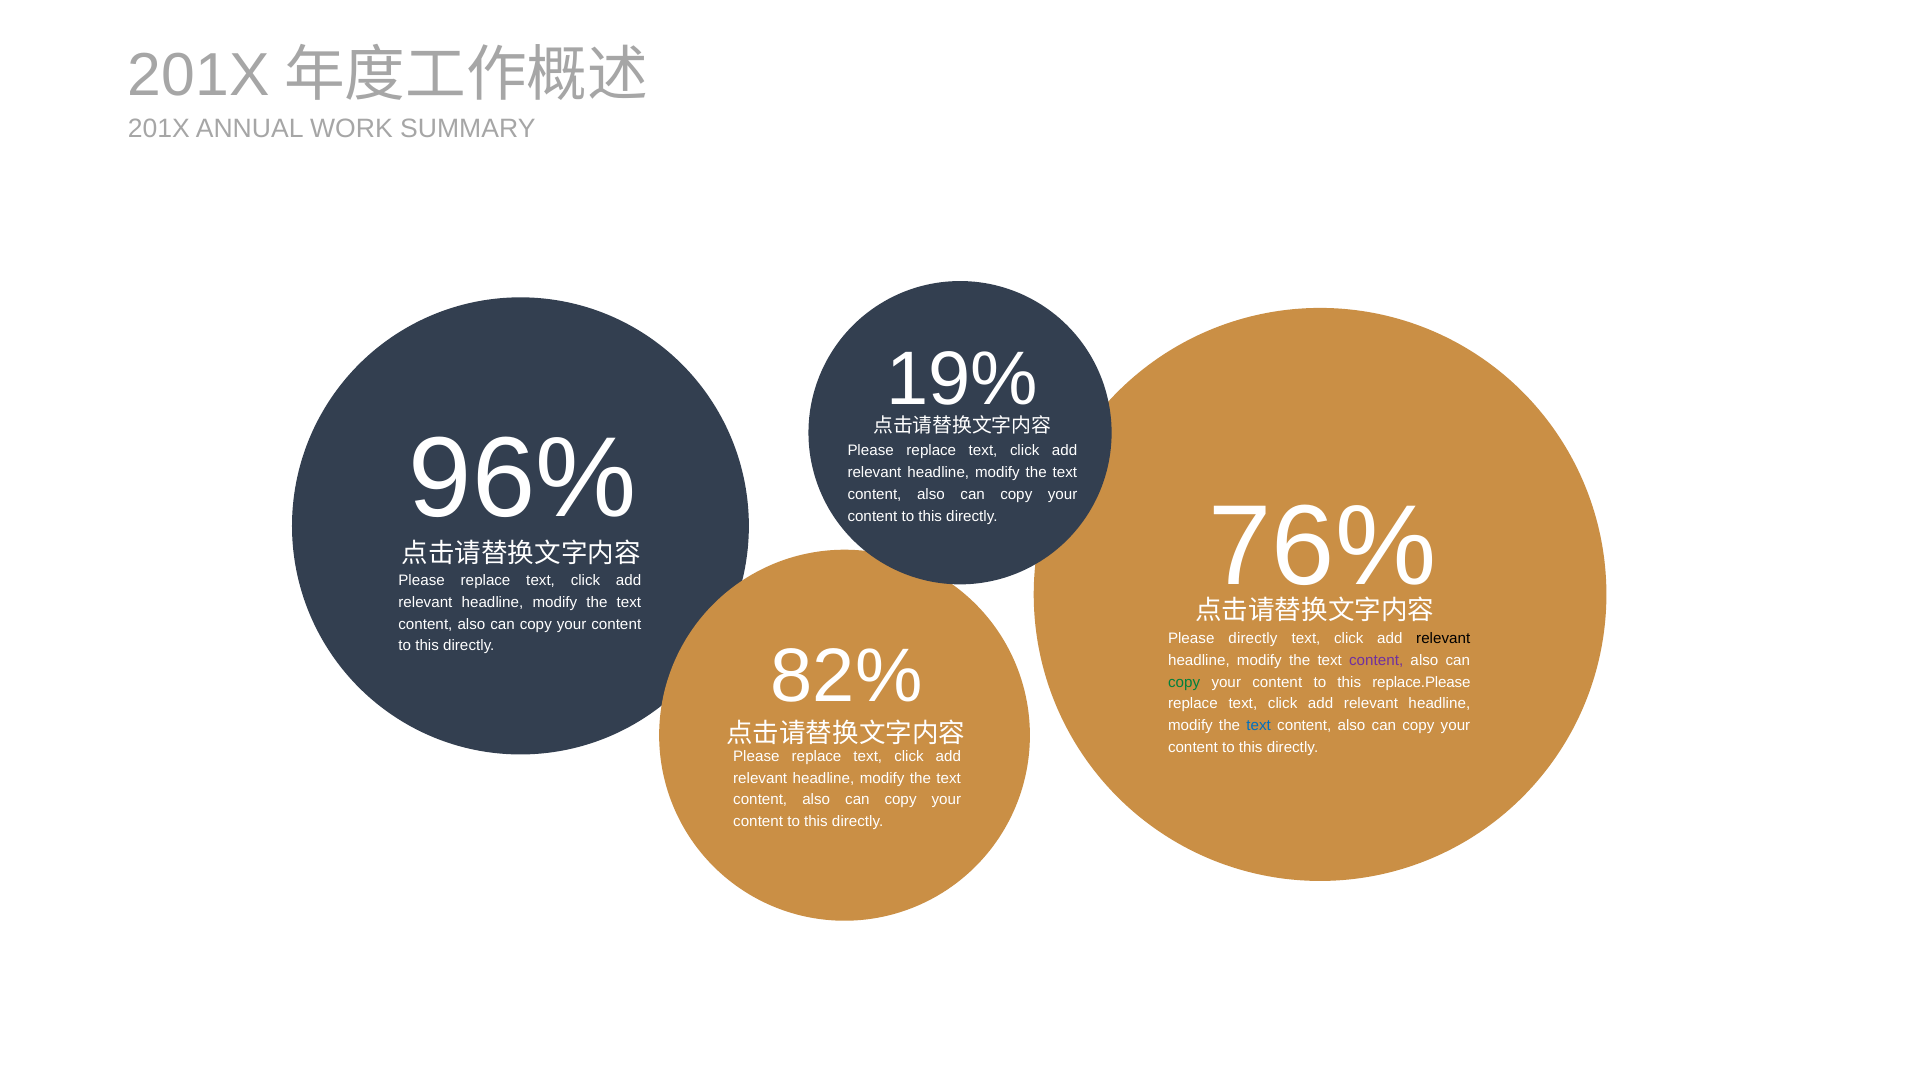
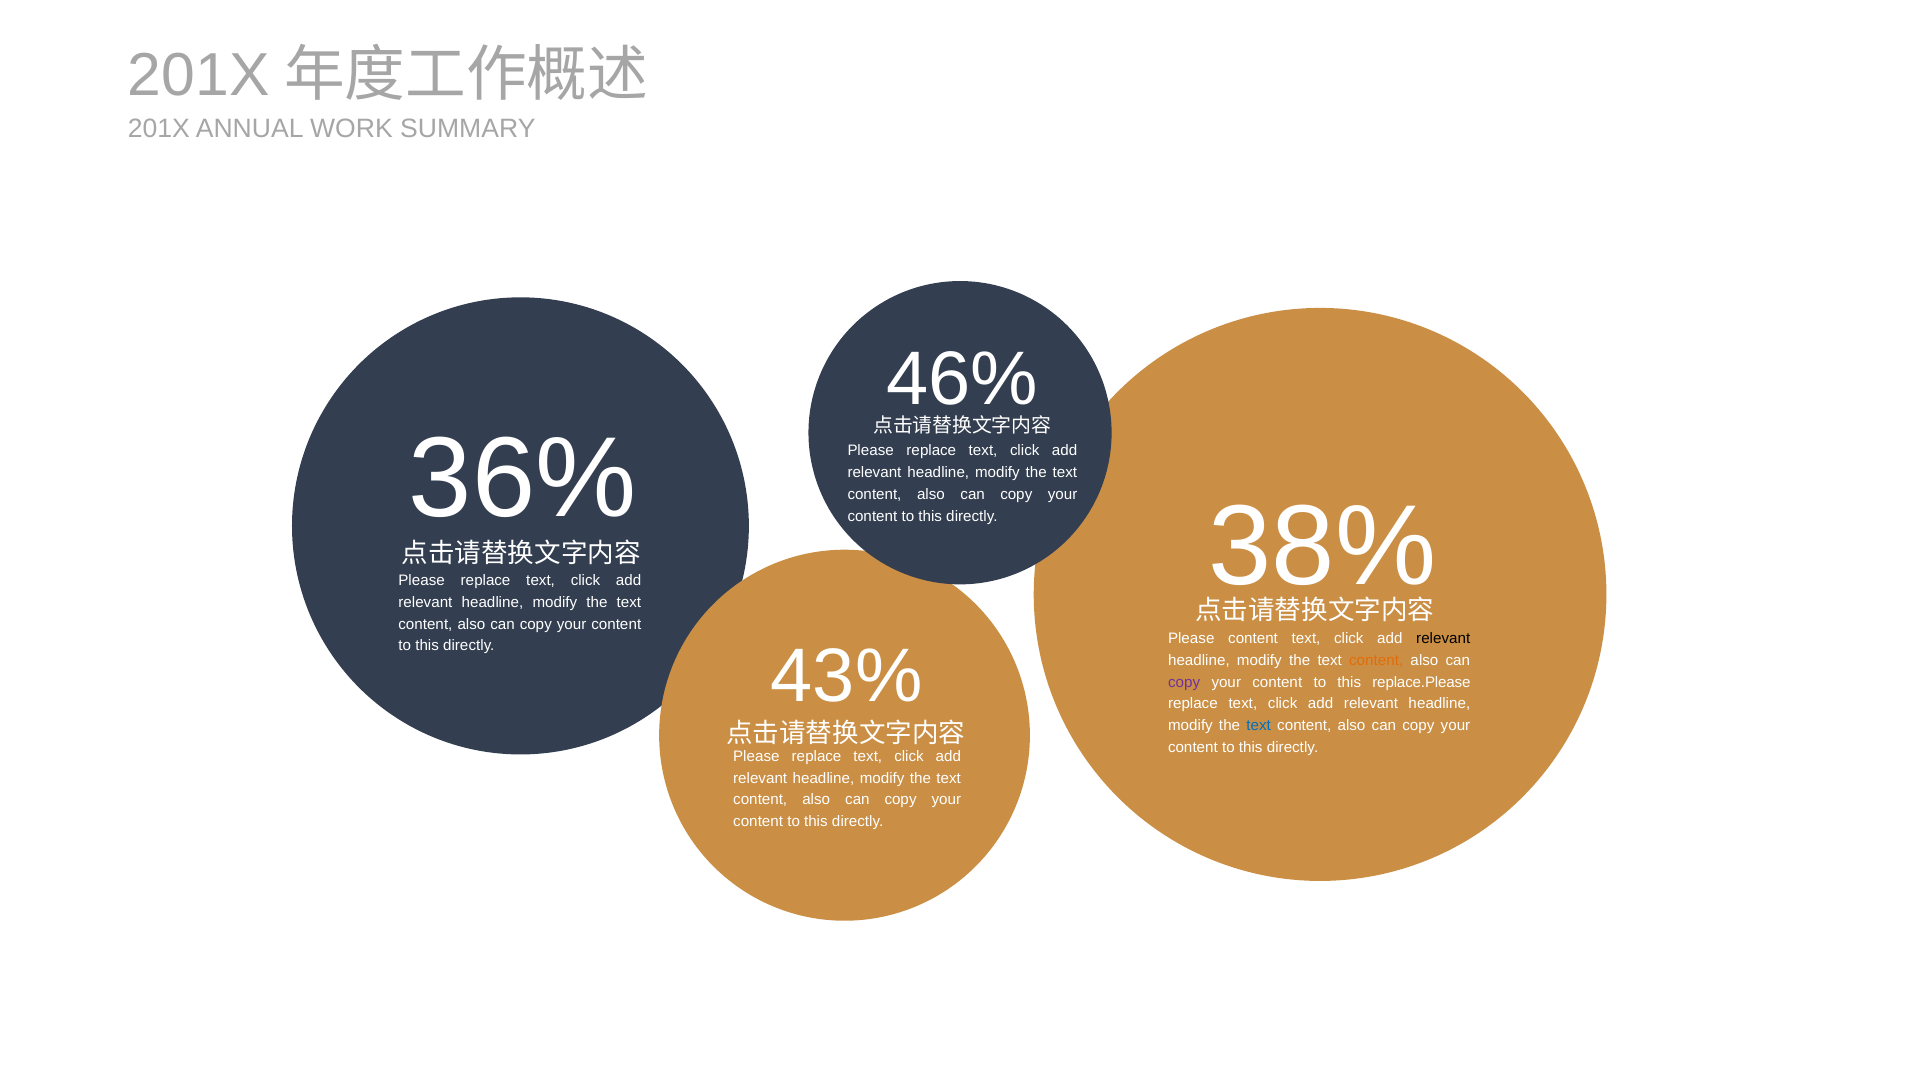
19%: 19% -> 46%
96%: 96% -> 36%
76%: 76% -> 38%
Please directly: directly -> content
82%: 82% -> 43%
content at (1376, 660) colour: purple -> orange
copy at (1184, 682) colour: green -> purple
